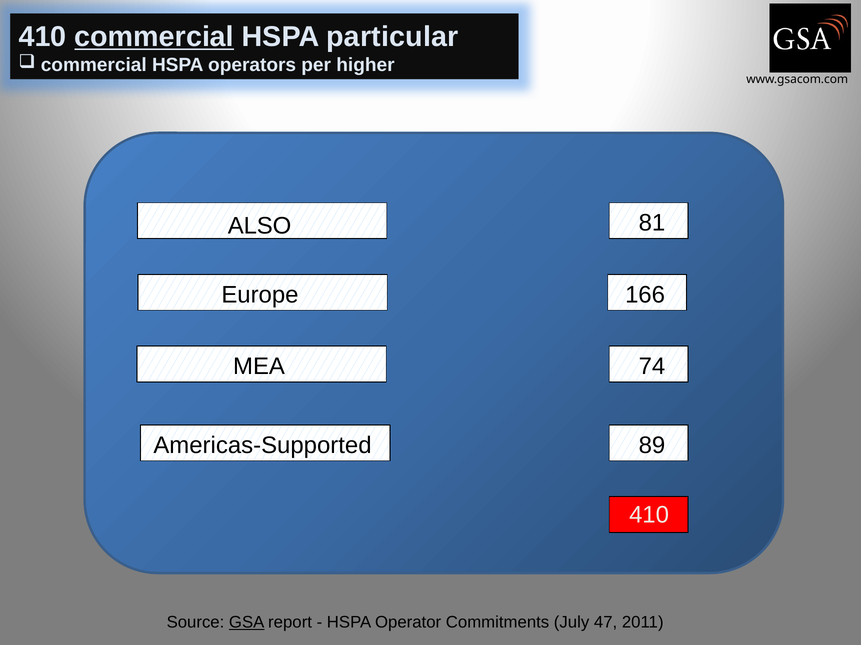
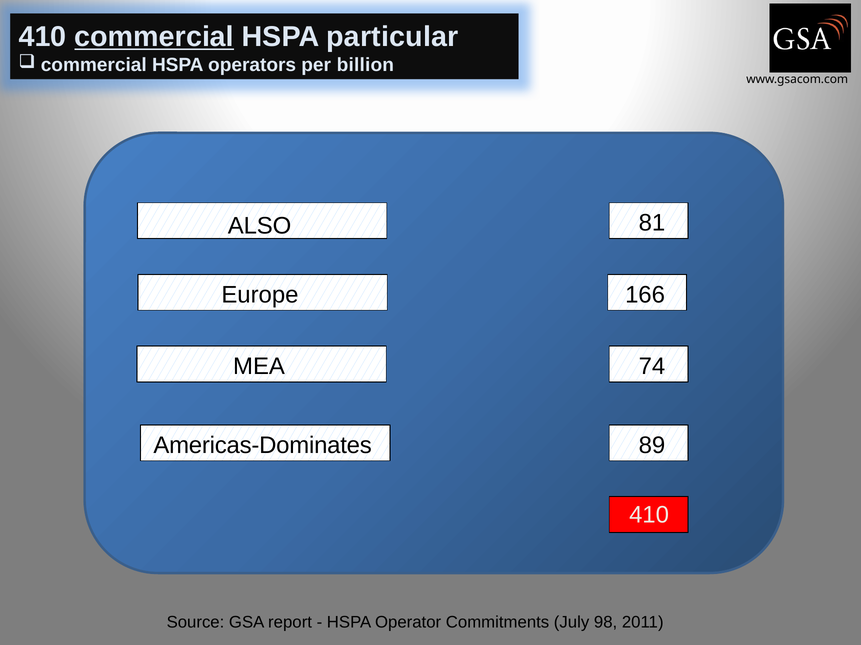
higher: higher -> billion
Americas-Supported: Americas-Supported -> Americas-Dominates
GSA underline: present -> none
47: 47 -> 98
